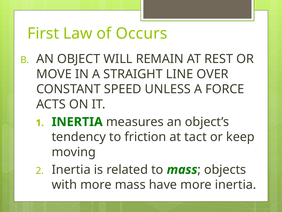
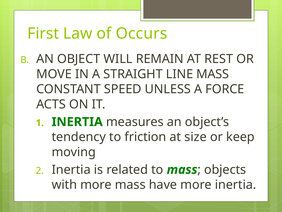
LINE OVER: OVER -> MASS
tact: tact -> size
